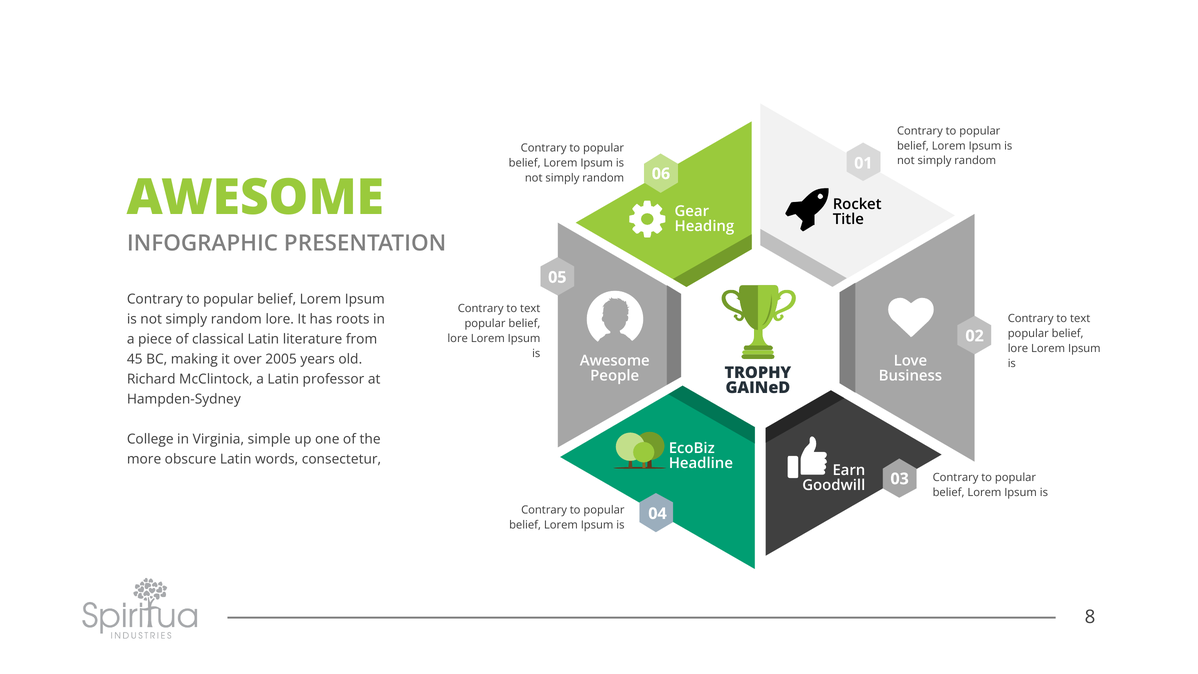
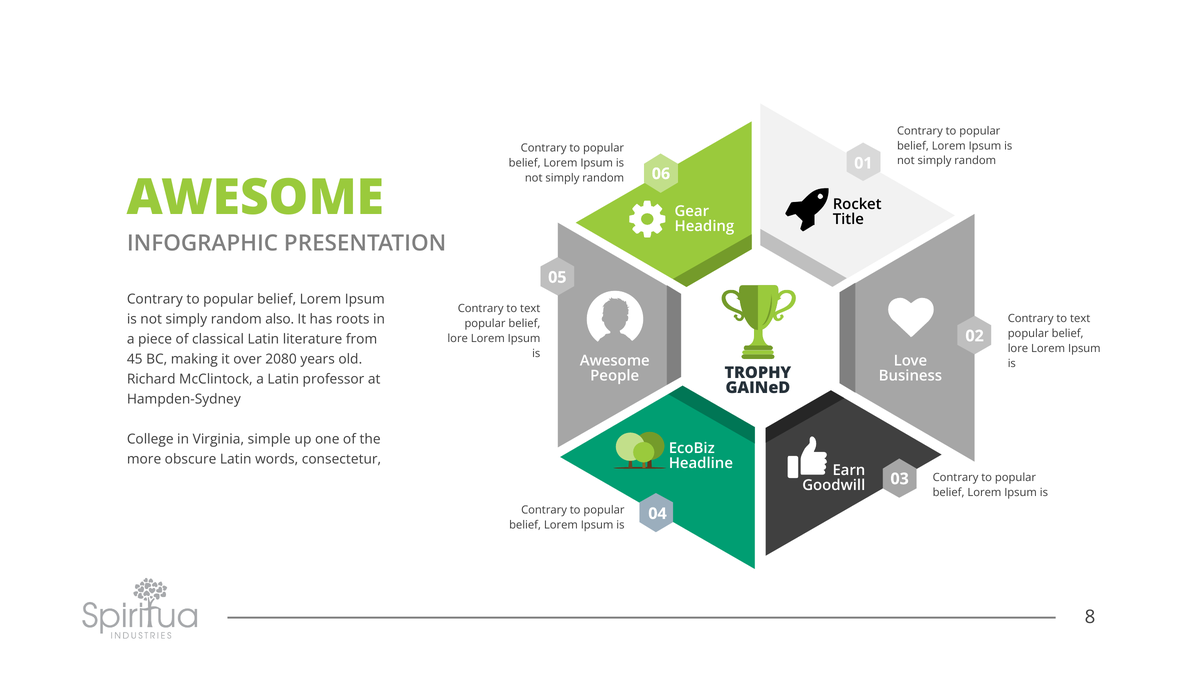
random lore: lore -> also
2005: 2005 -> 2080
